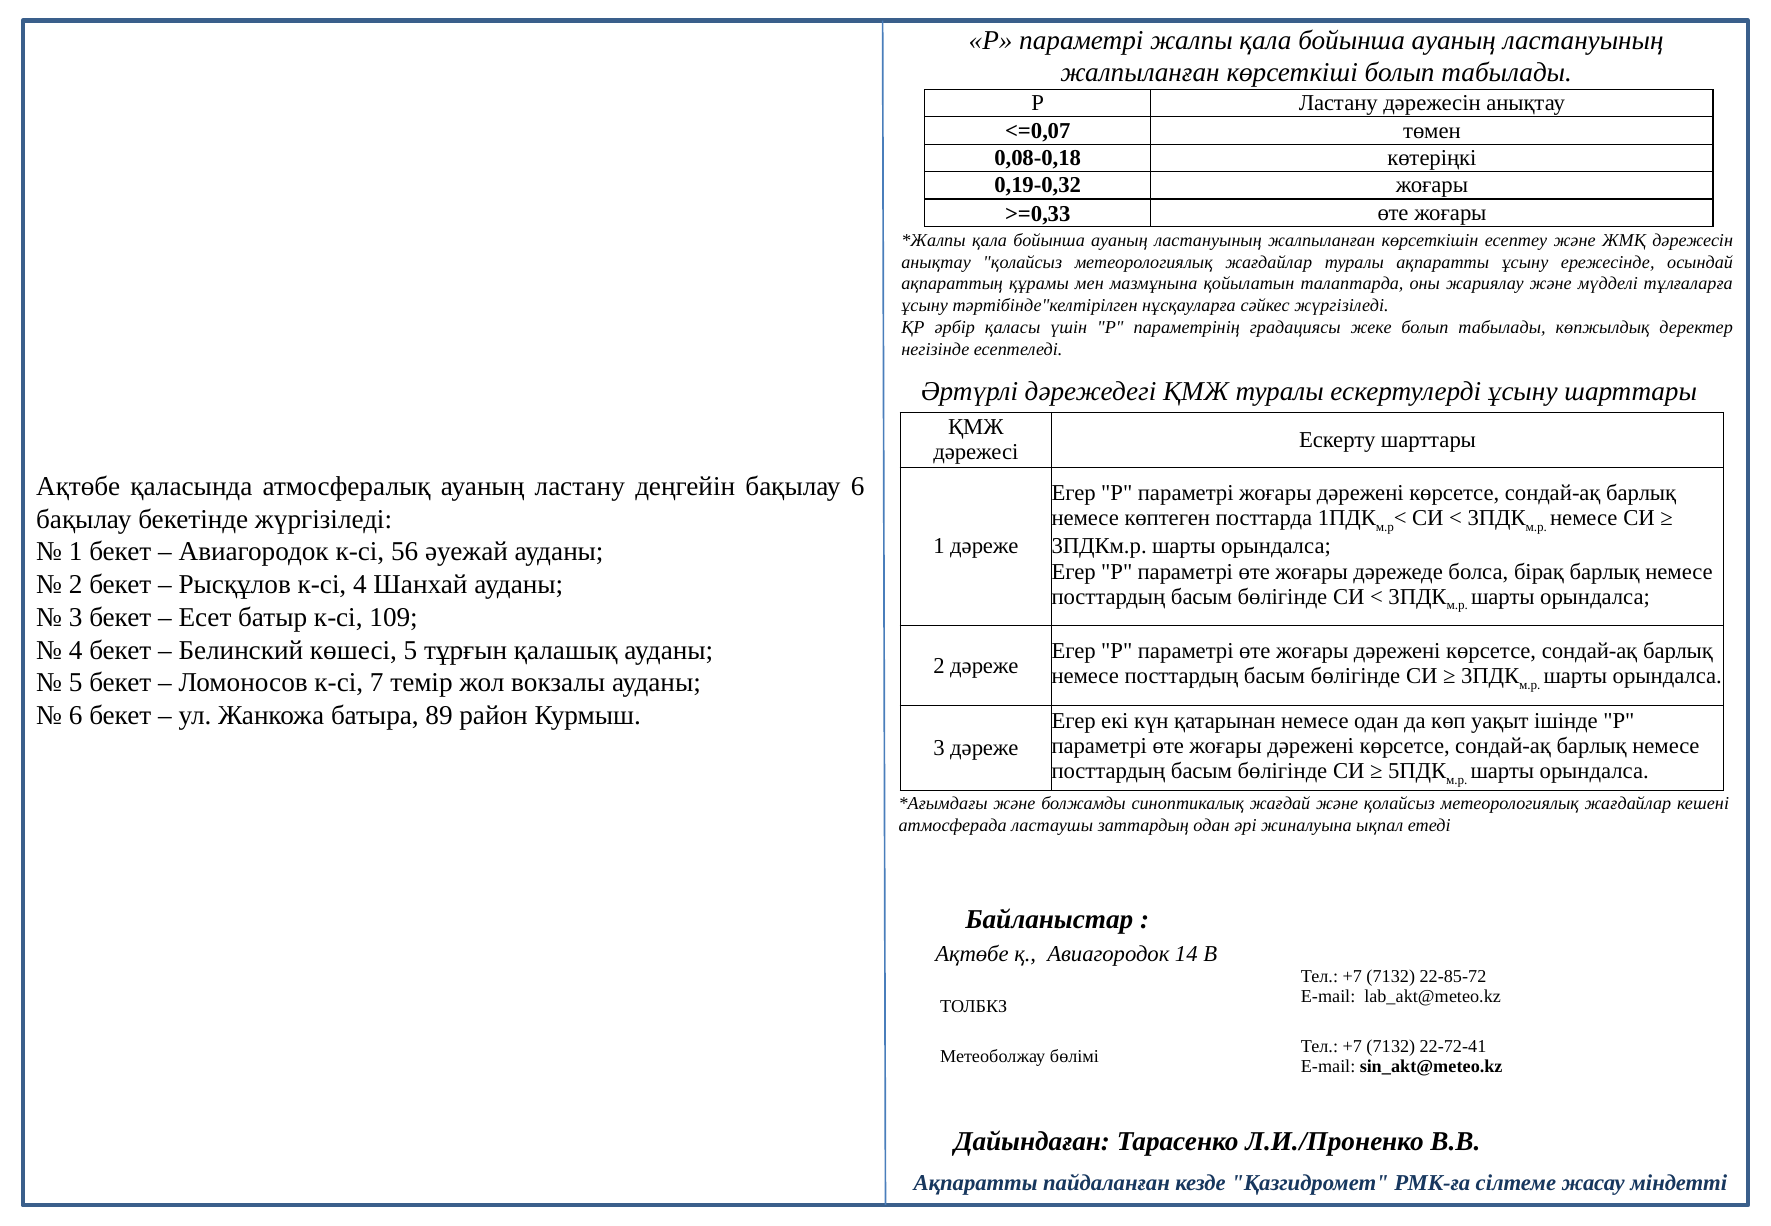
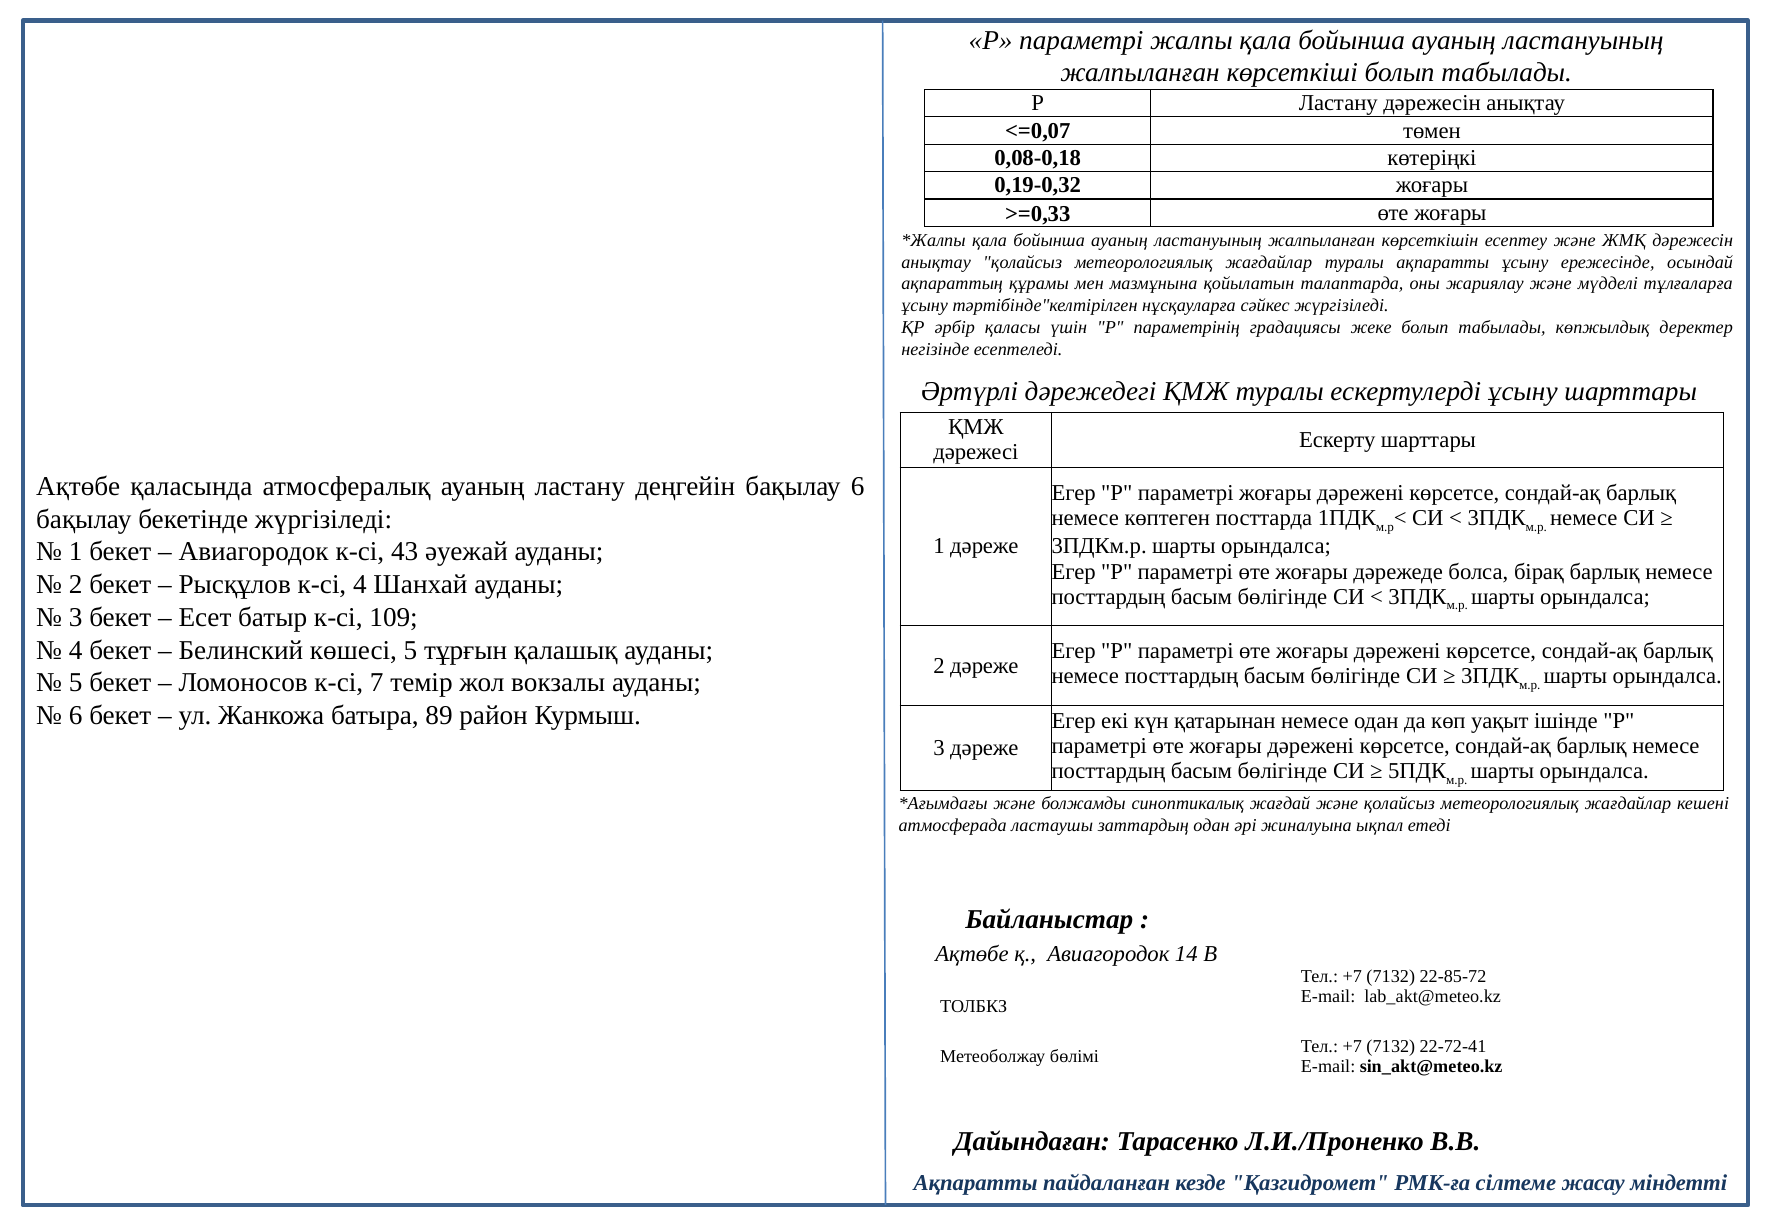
56: 56 -> 43
